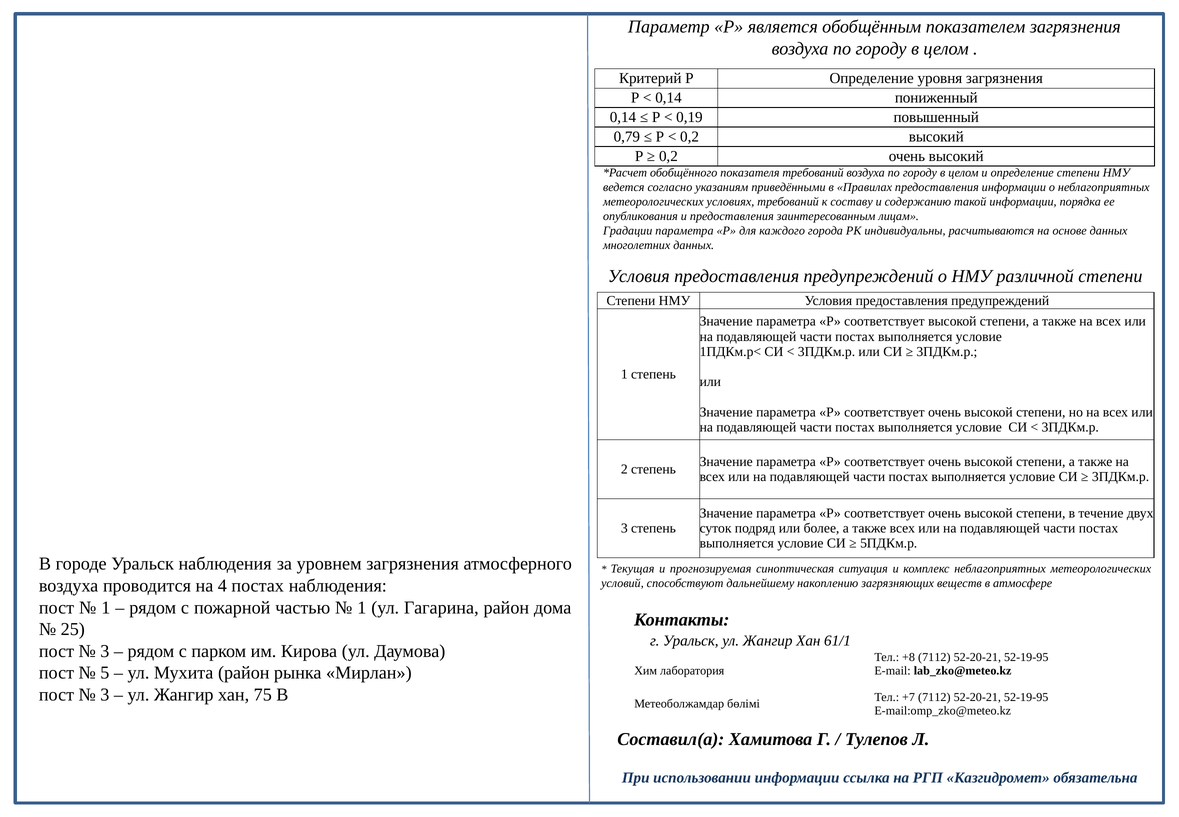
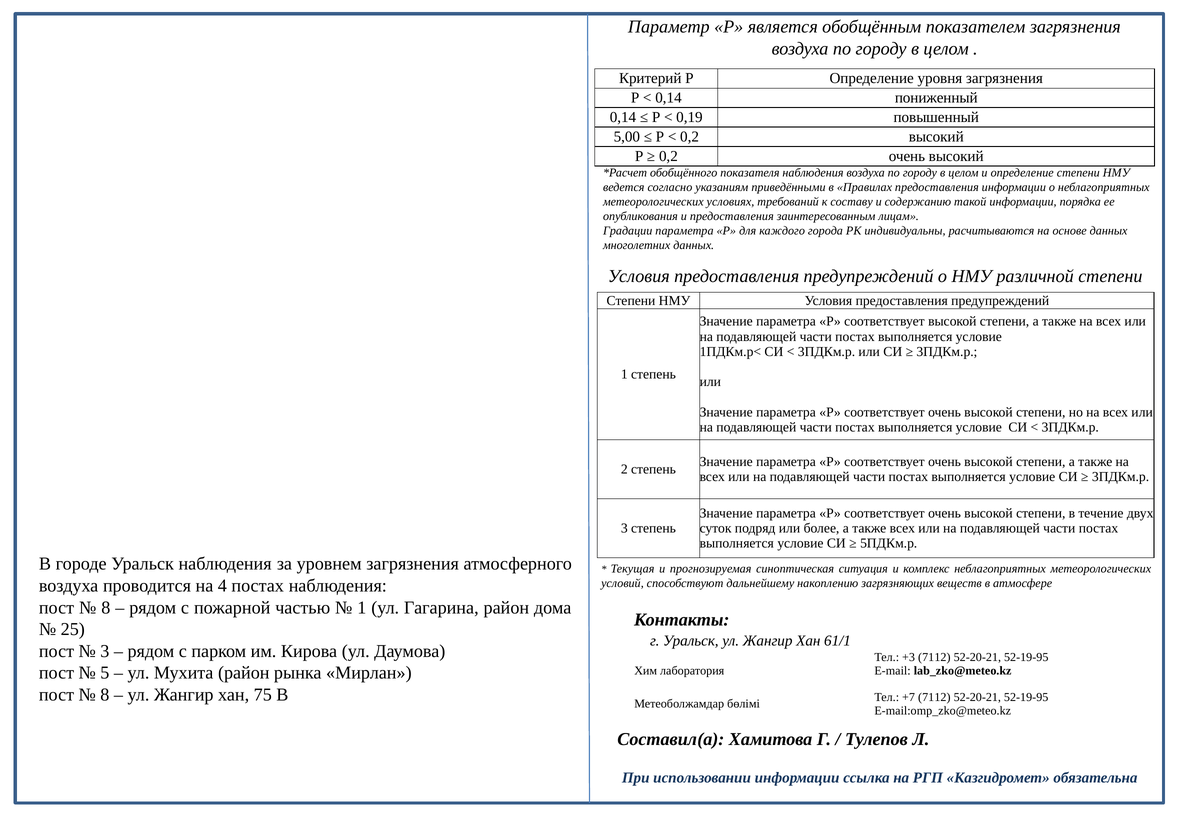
0,79: 0,79 -> 5,00
показателя требований: требований -> наблюдения
1 at (106, 607): 1 -> 8
+8: +8 -> +3
3 at (105, 694): 3 -> 8
